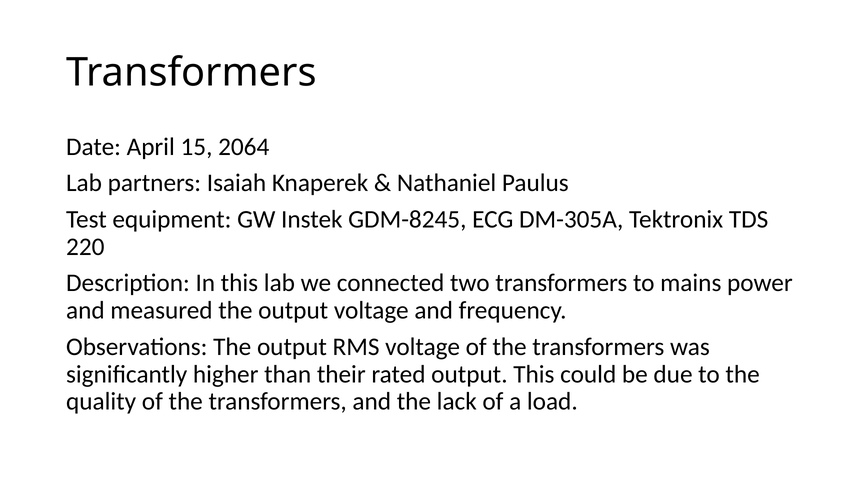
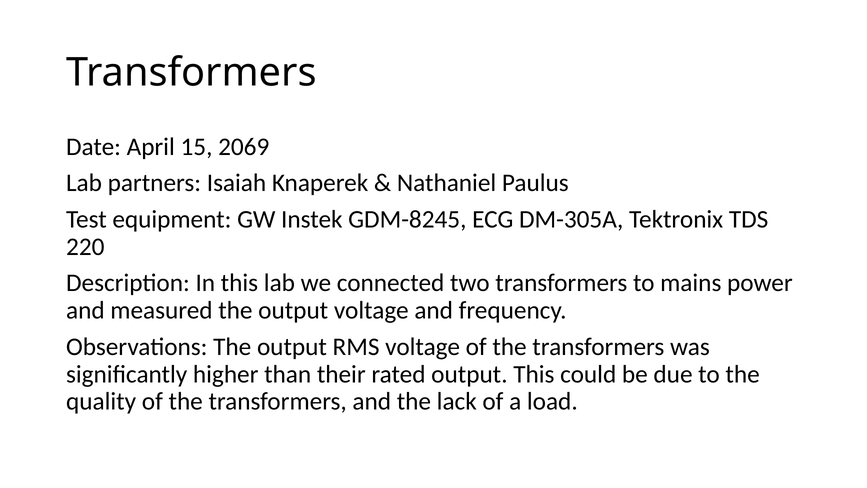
2064: 2064 -> 2069
